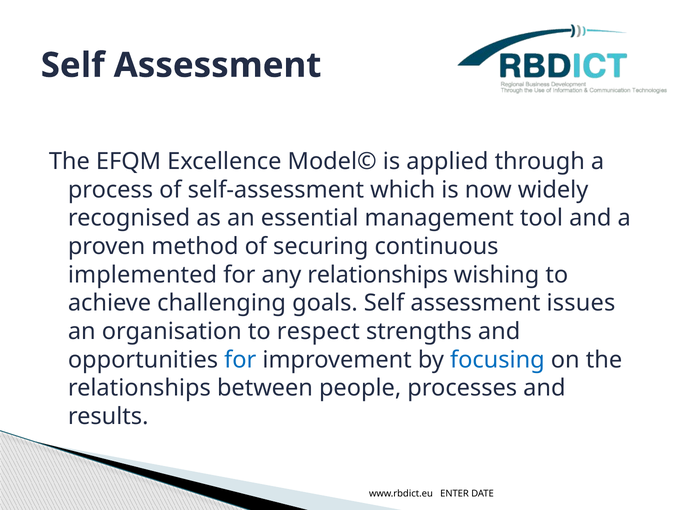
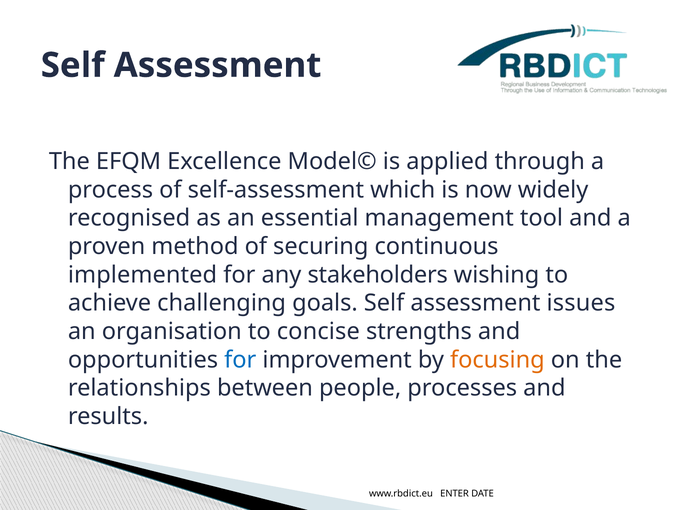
any relationships: relationships -> stakeholders
respect: respect -> concise
focusing colour: blue -> orange
